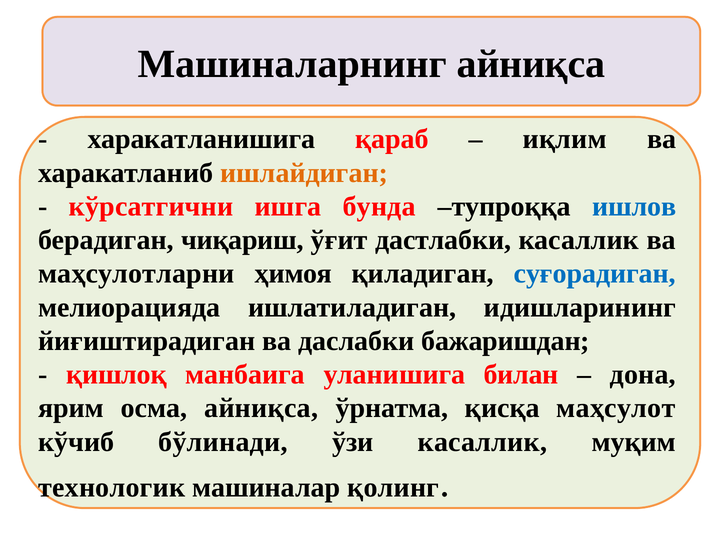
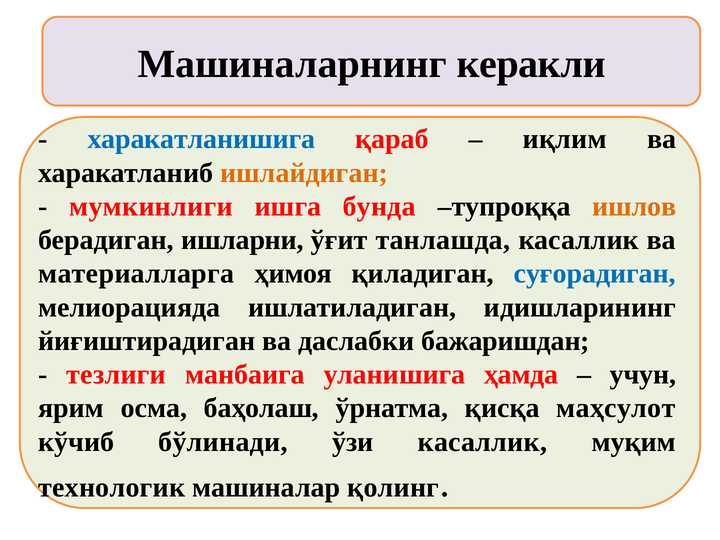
Машиналарнинг айниқса: айниқса -> керакли
харакатланишига colour: black -> blue
кўрсатгични: кўрсатгични -> мумкинлиги
ишлов colour: blue -> orange
чиқариш: чиқариш -> ишларни
дастлабки: дастлабки -> танлашда
маҳсулотларни: маҳсулотларни -> материалларга
қишлоқ: қишлоқ -> тезлиги
билан: билан -> ҳамда
дона: дона -> учун
осма айниқса: айниқса -> баҳолаш
